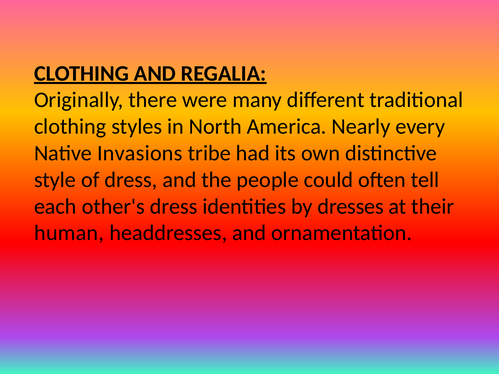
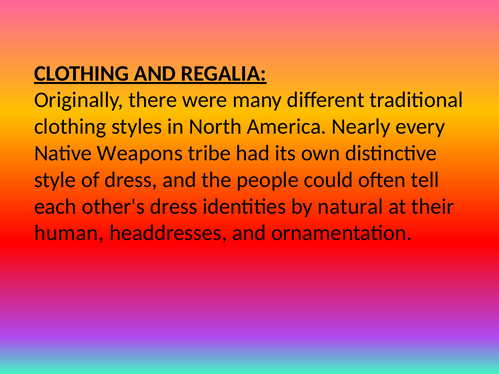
Invasions: Invasions -> Weapons
dresses: dresses -> natural
